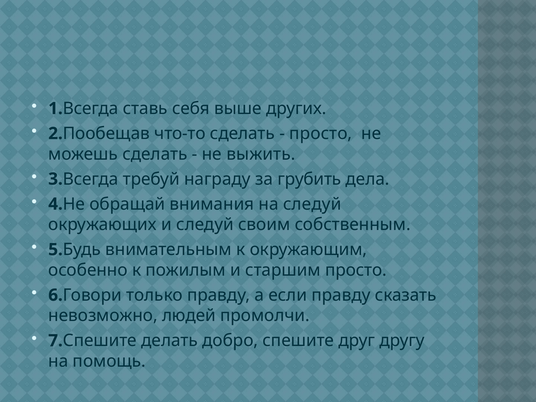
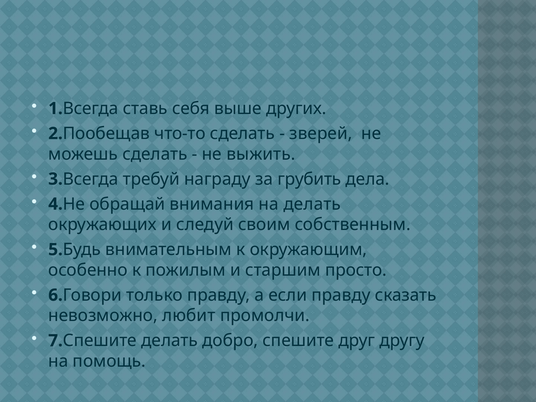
просто at (321, 134): просто -> зверей
на следуй: следуй -> делать
людей: людей -> любит
